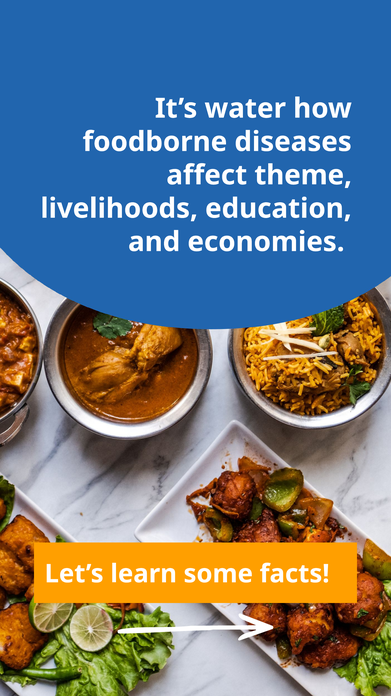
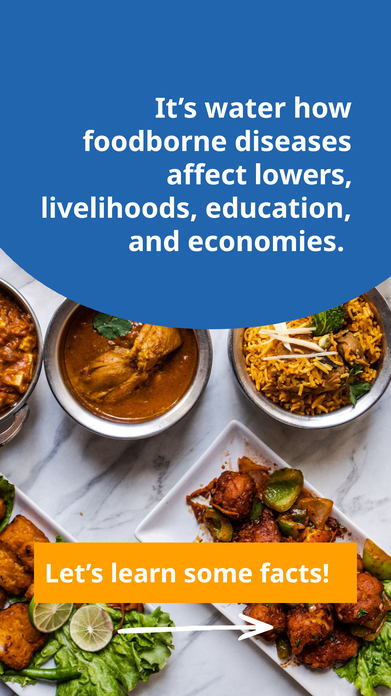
theme: theme -> lowers
